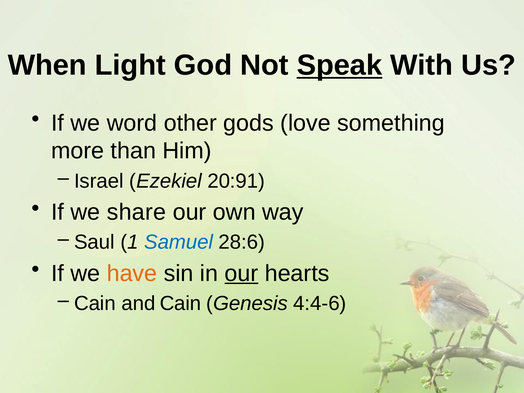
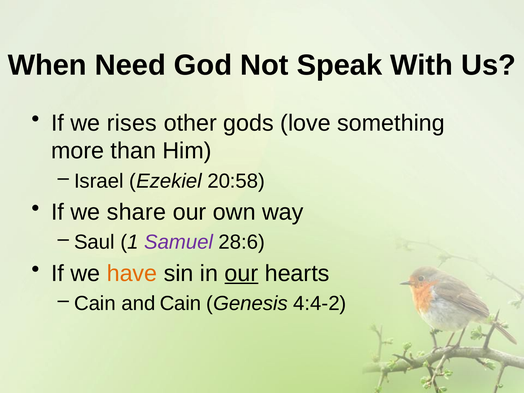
Light: Light -> Need
Speak underline: present -> none
word: word -> rises
20:91: 20:91 -> 20:58
Samuel colour: blue -> purple
4:4-6: 4:4-6 -> 4:4-2
